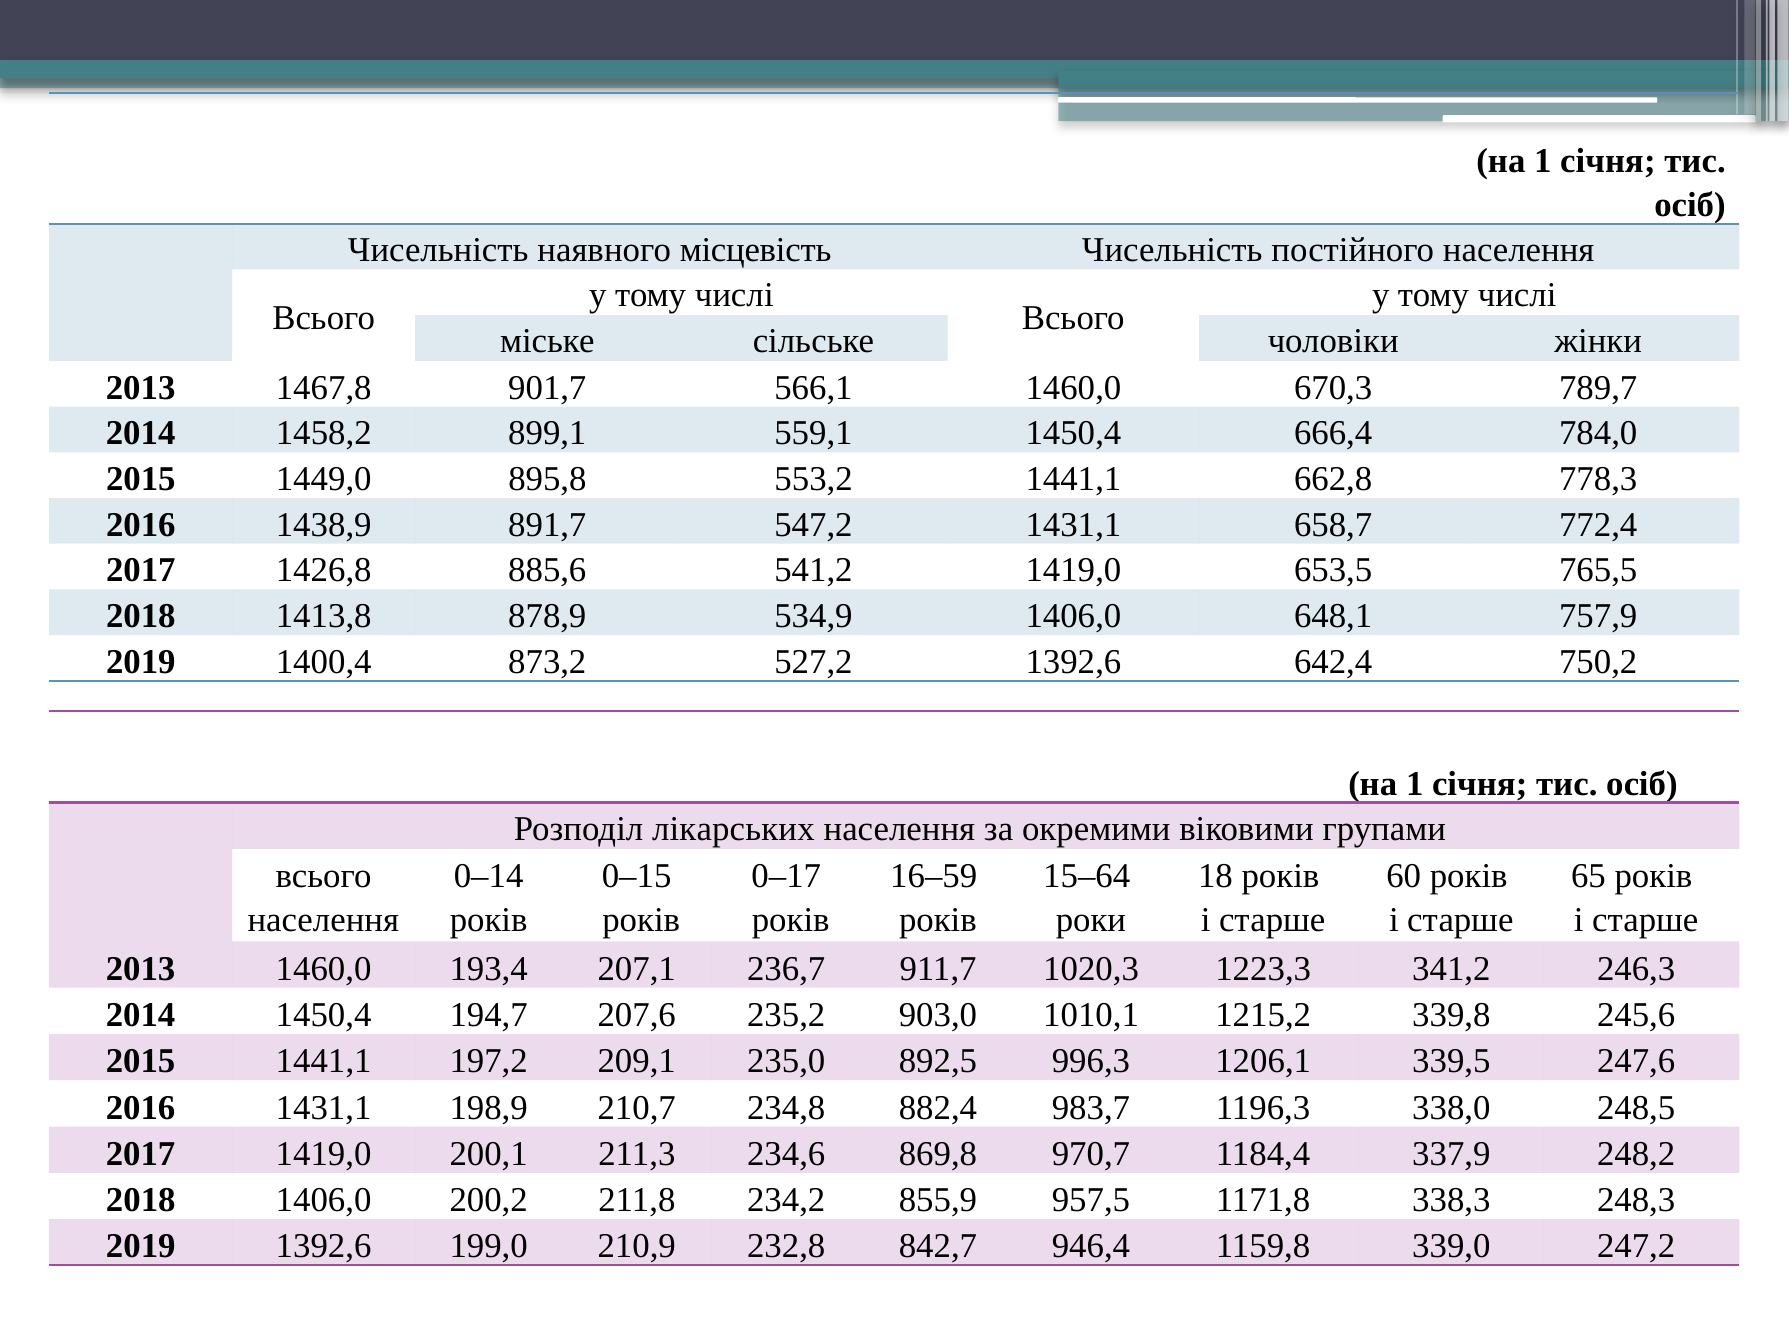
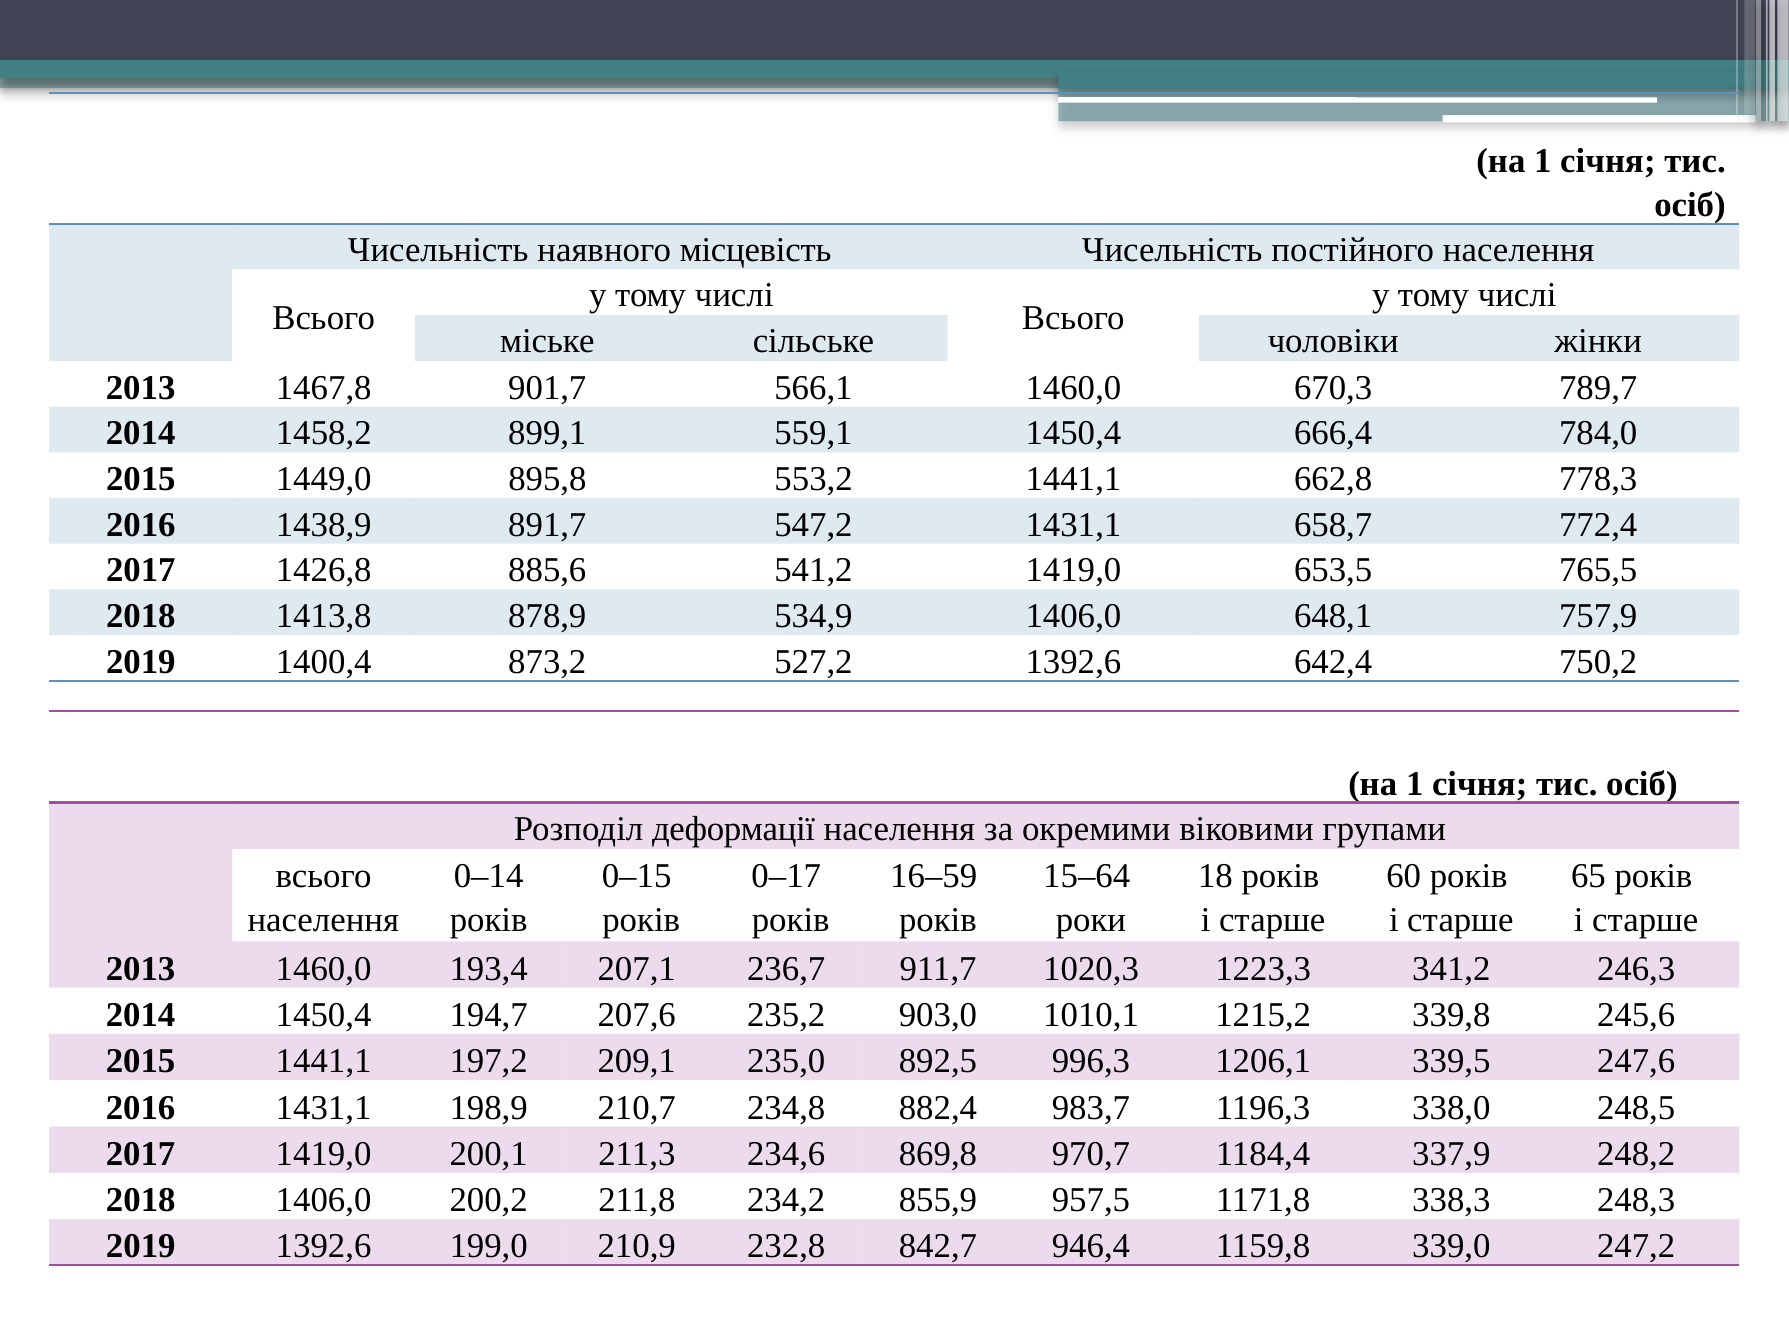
лікарських: лікарських -> деформації
